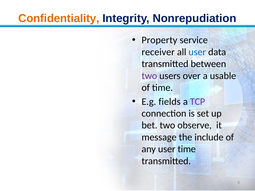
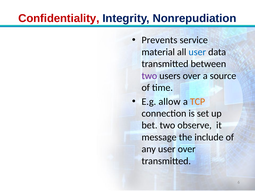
Confidentiality colour: orange -> red
Property: Property -> Prevents
receiver: receiver -> material
usable: usable -> source
fields: fields -> allow
TCP colour: purple -> orange
user time: time -> over
